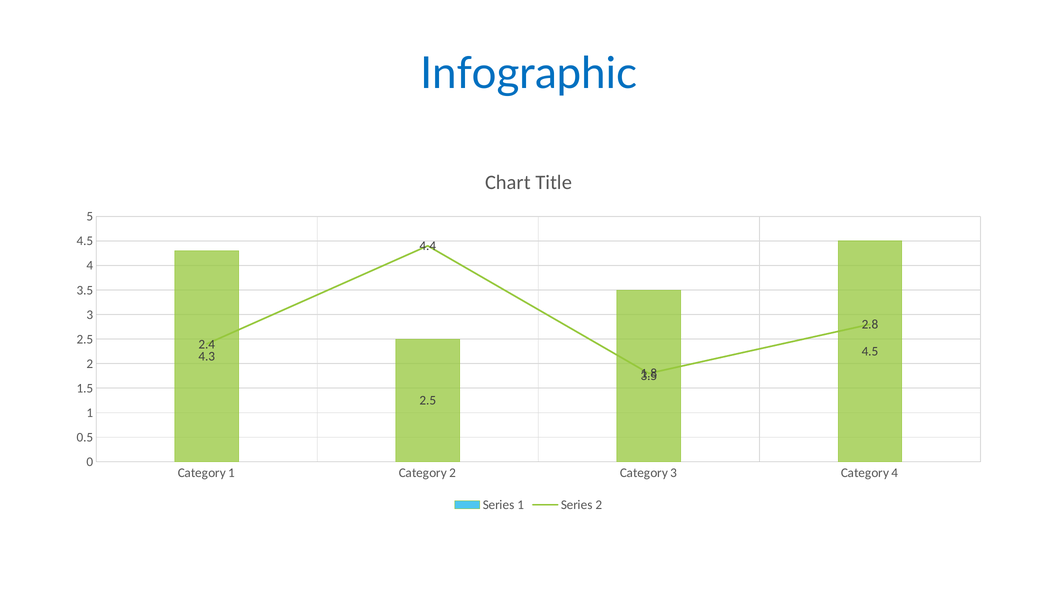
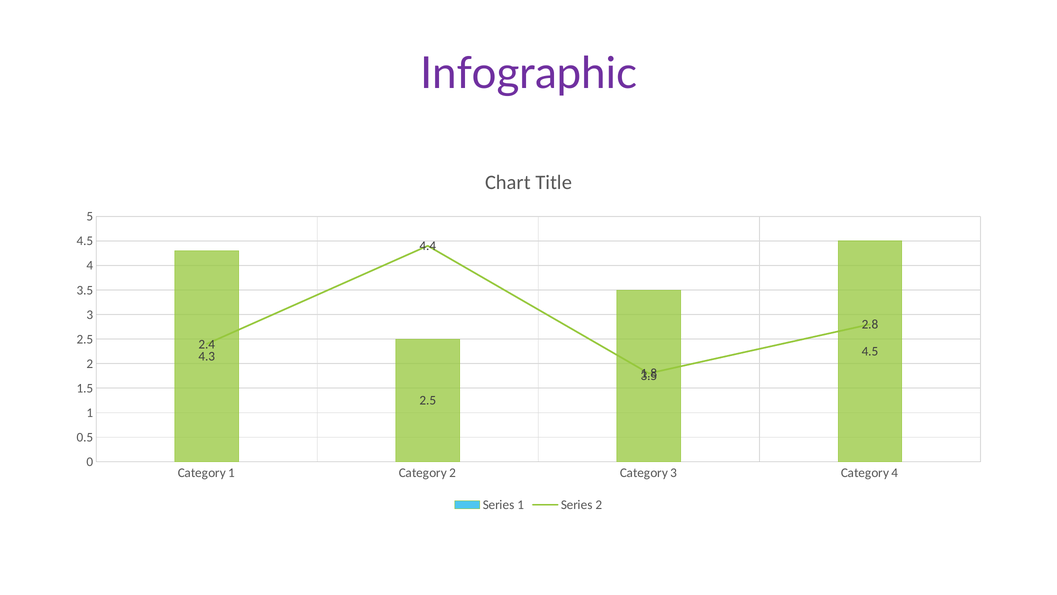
Infographic colour: blue -> purple
